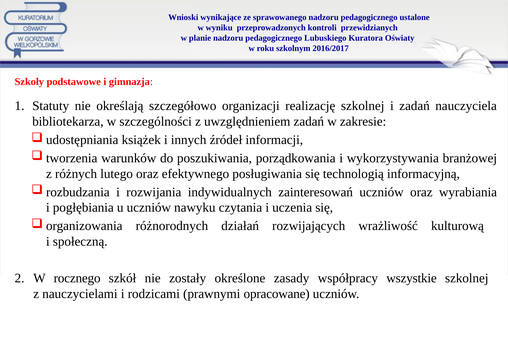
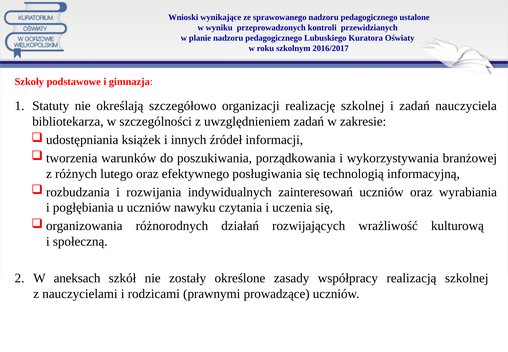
rocznego: rocznego -> aneksach
wszystkie: wszystkie -> realizacją
opracowane: opracowane -> prowadzące
